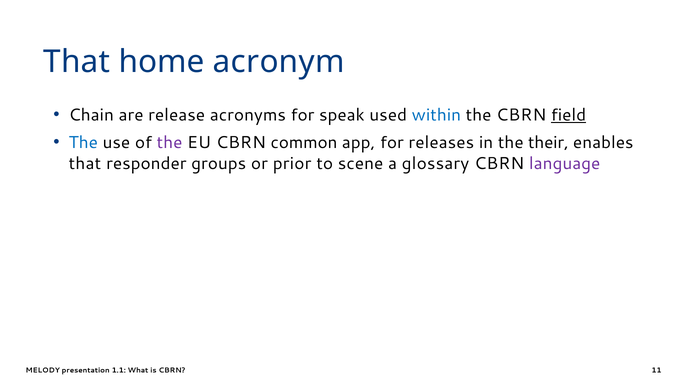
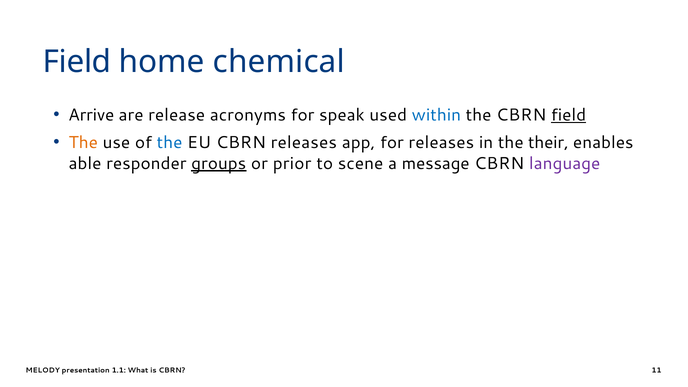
That at (77, 62): That -> Field
acronym: acronym -> chemical
Chain: Chain -> Arrive
The at (83, 143) colour: blue -> orange
the at (170, 143) colour: purple -> blue
CBRN common: common -> releases
that at (85, 163): that -> able
groups underline: none -> present
glossary: glossary -> message
